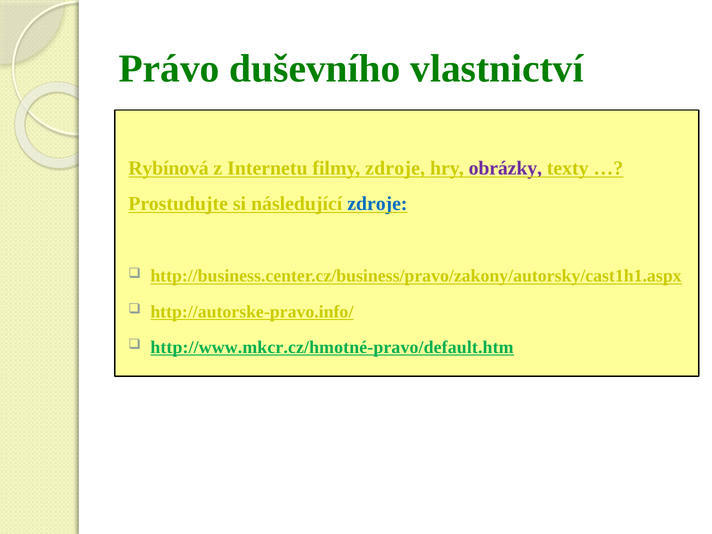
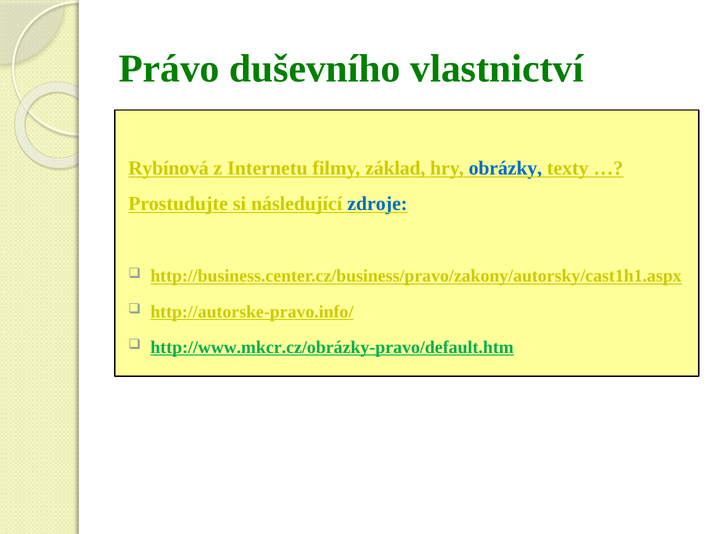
filmy zdroje: zdroje -> základ
obrázky colour: purple -> blue
http://www.mkcr.cz/hmotné-pravo/default.htm: http://www.mkcr.cz/hmotné-pravo/default.htm -> http://www.mkcr.cz/obrázky-pravo/default.htm
